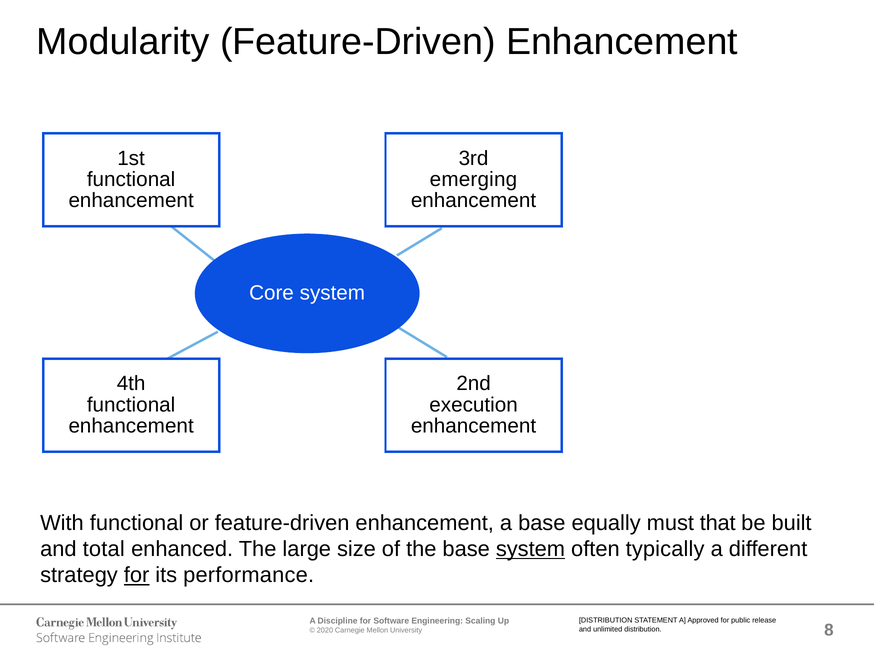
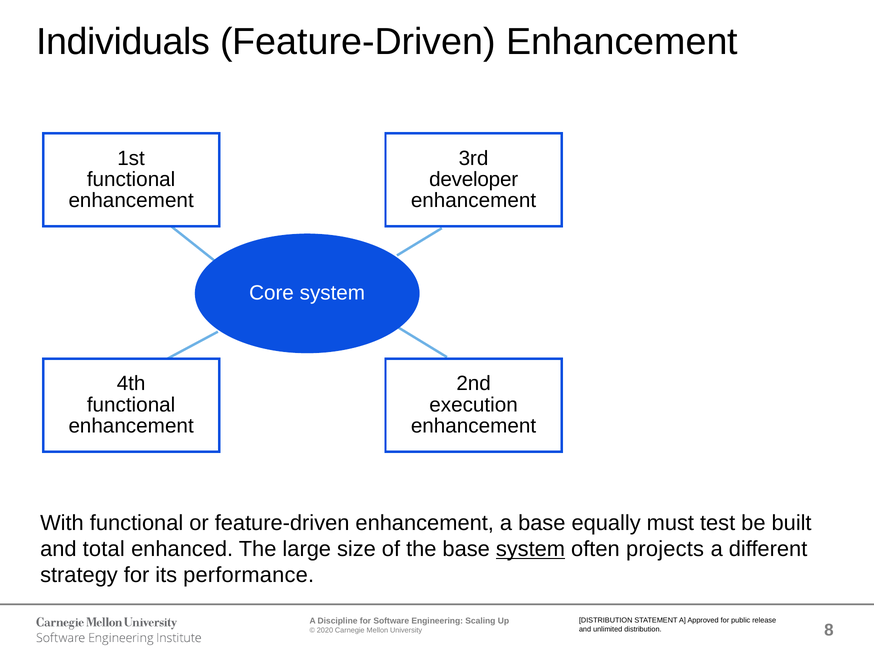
Modularity: Modularity -> Individuals
emerging: emerging -> developer
that: that -> test
typically: typically -> projects
for at (137, 576) underline: present -> none
